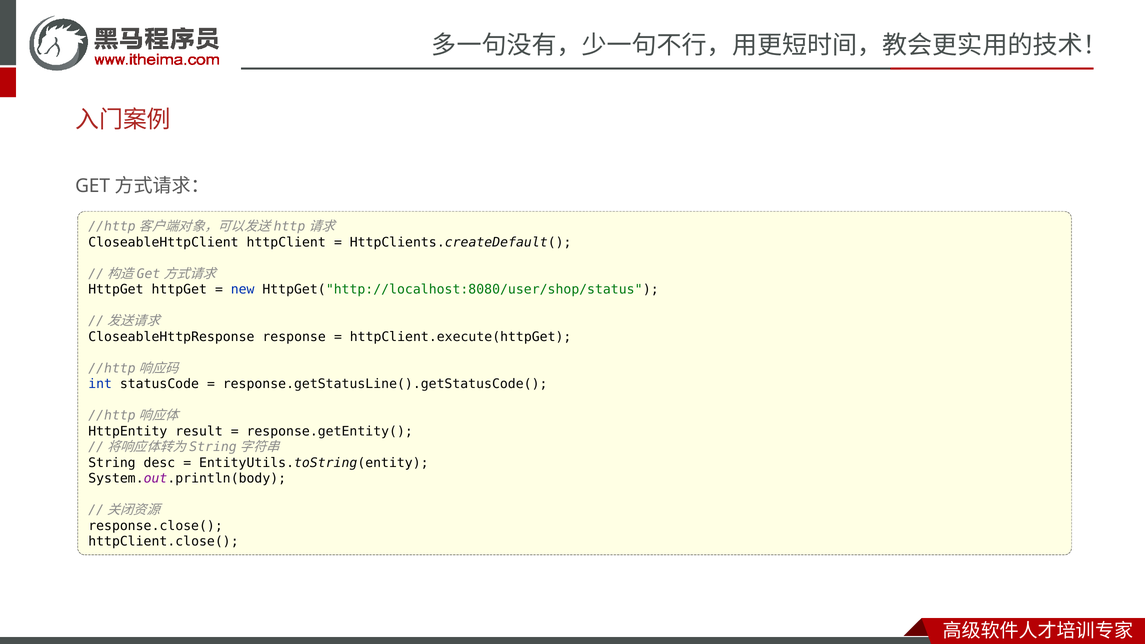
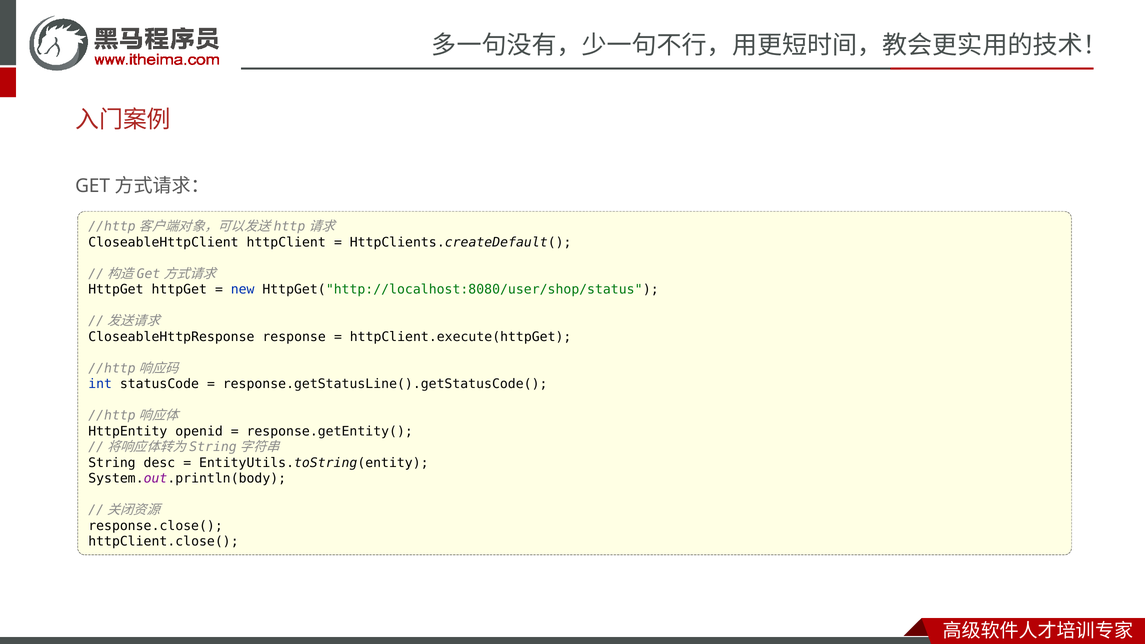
result: result -> openid
